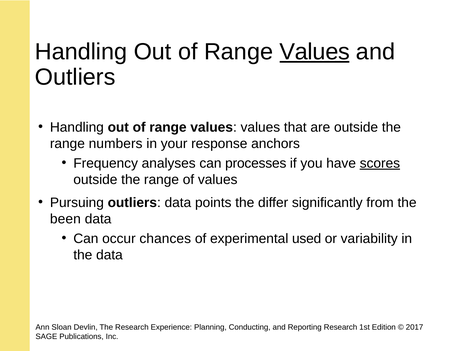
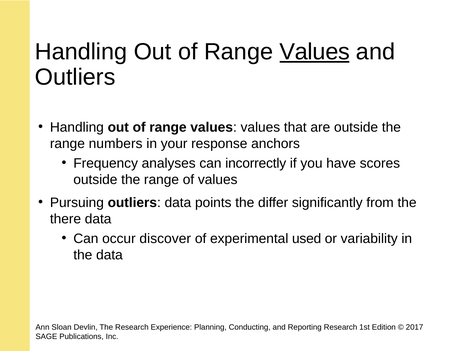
processes: processes -> incorrectly
scores underline: present -> none
been: been -> there
chances: chances -> discover
